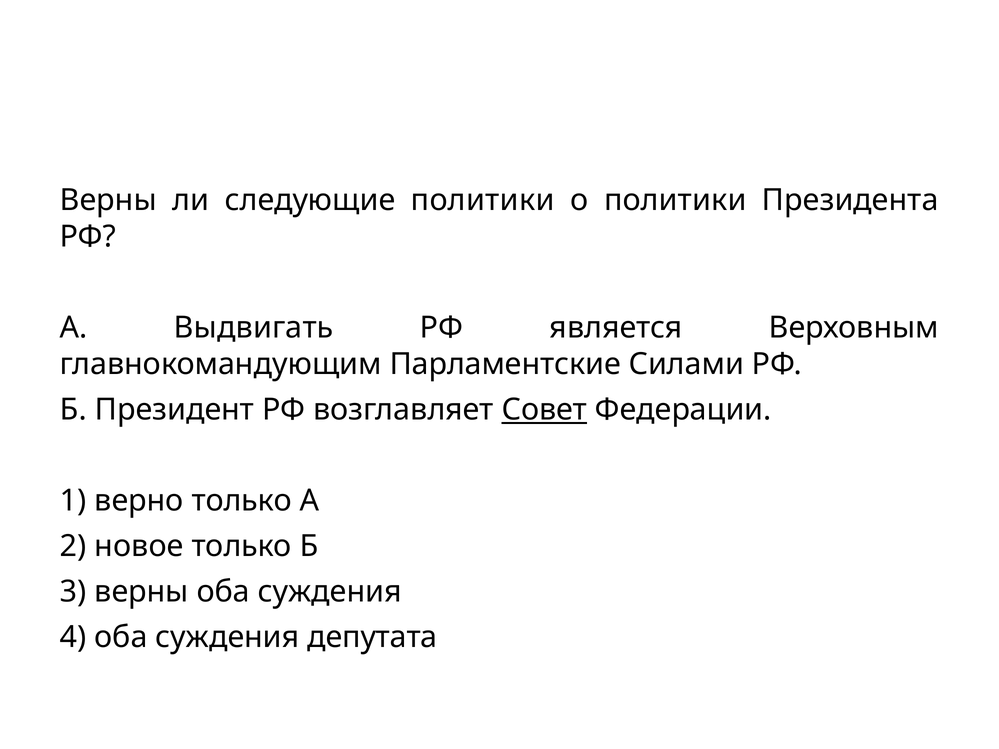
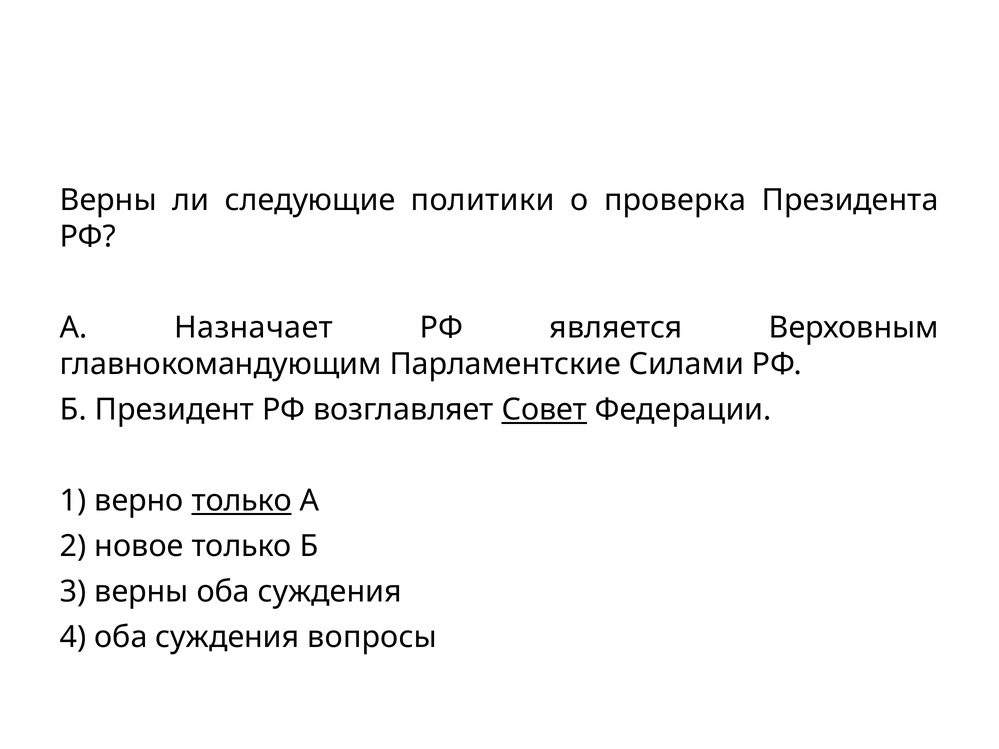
о политики: политики -> проверка
Выдвигать: Выдвигать -> Назначает
только at (242, 501) underline: none -> present
депутата: депутата -> вопросы
